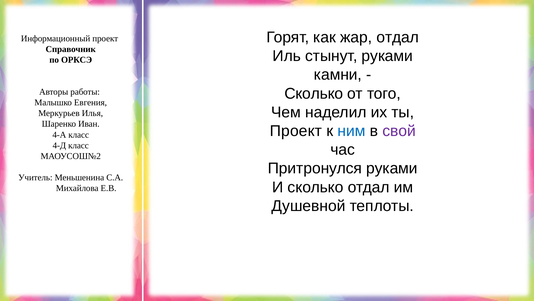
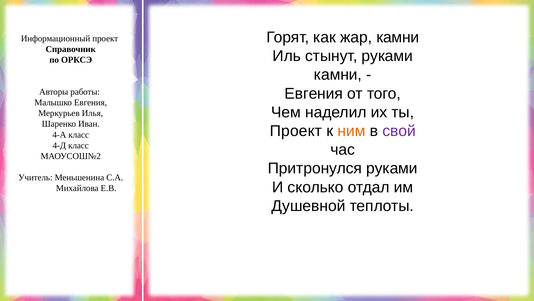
жар отдал: отдал -> камни
Сколько at (314, 93): Сколько -> Евгения
ним colour: blue -> orange
